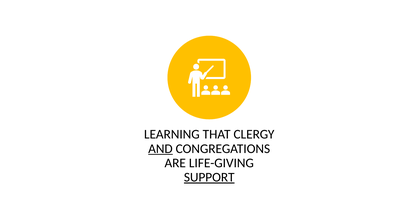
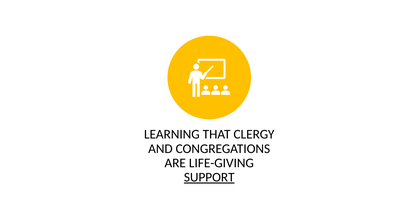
AND underline: present -> none
